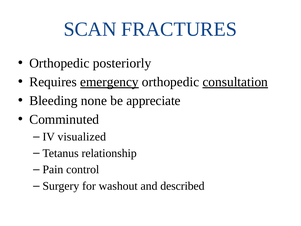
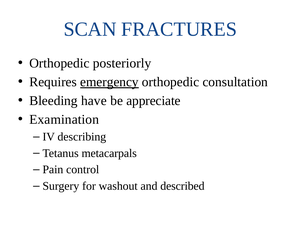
consultation underline: present -> none
none: none -> have
Comminuted: Comminuted -> Examination
visualized: visualized -> describing
relationship: relationship -> metacarpals
